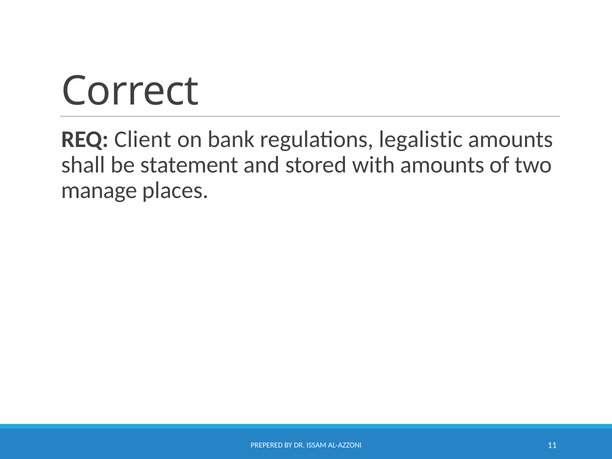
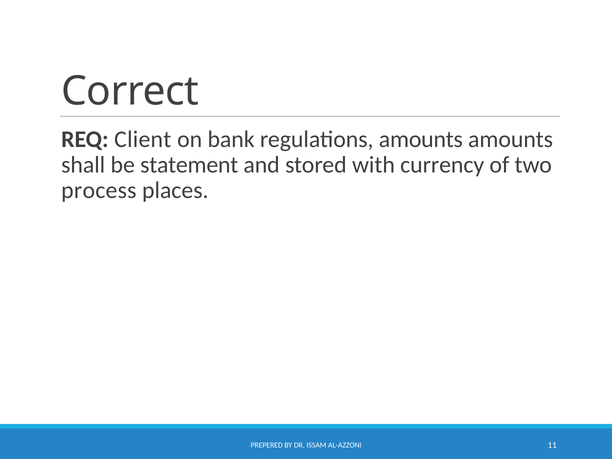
regulations legalistic: legalistic -> amounts
with amounts: amounts -> currency
manage: manage -> process
